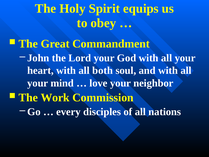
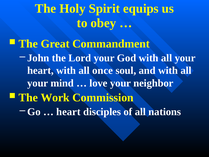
both: both -> once
every at (68, 112): every -> heart
